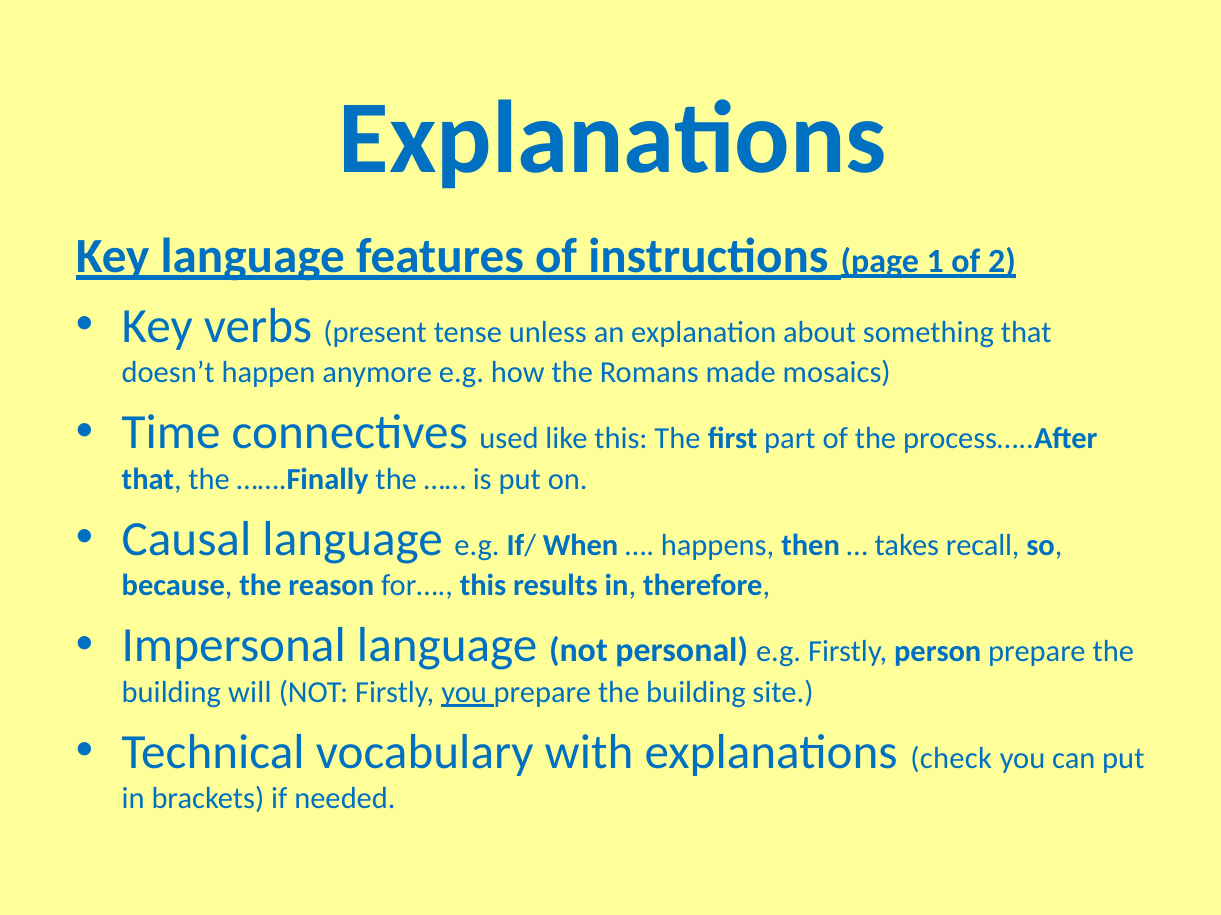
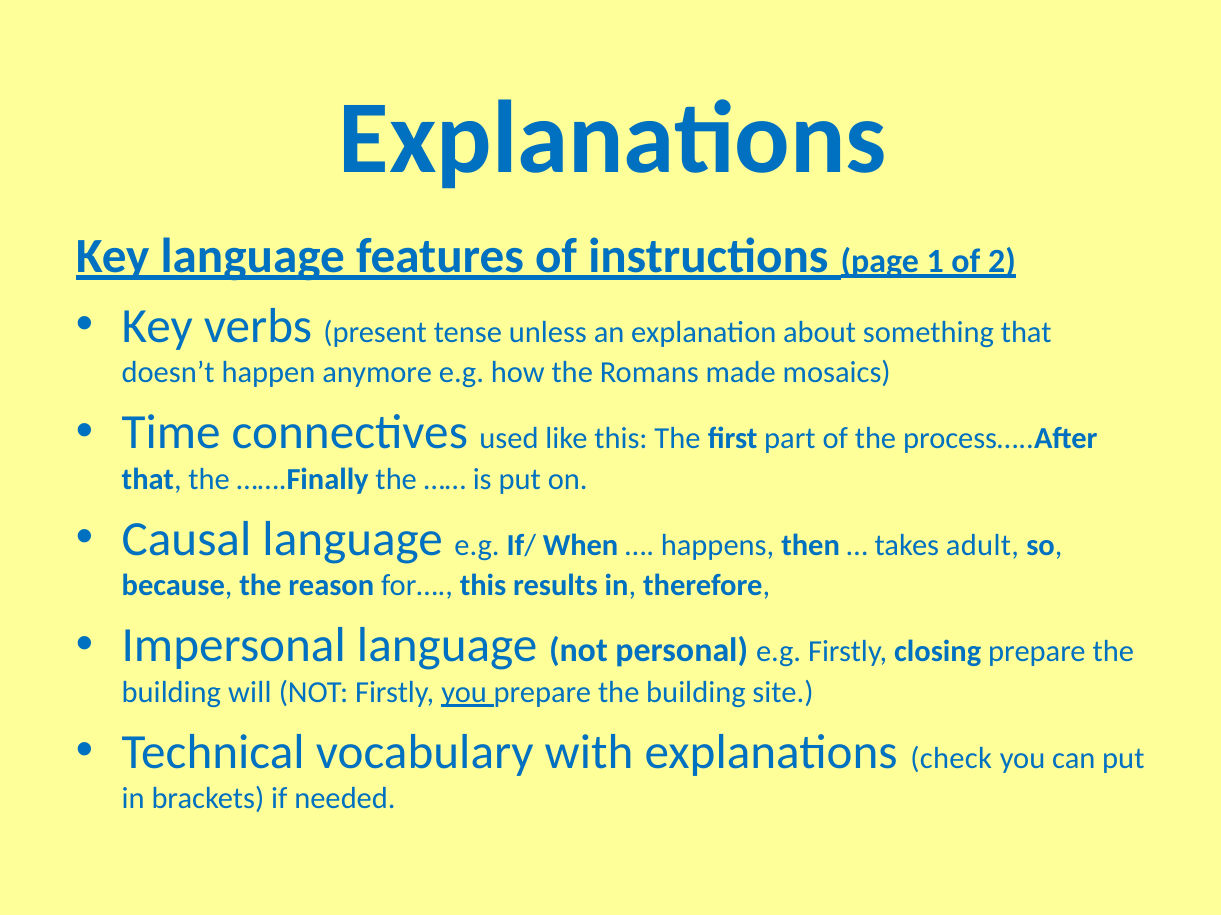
recall: recall -> adult
person: person -> closing
